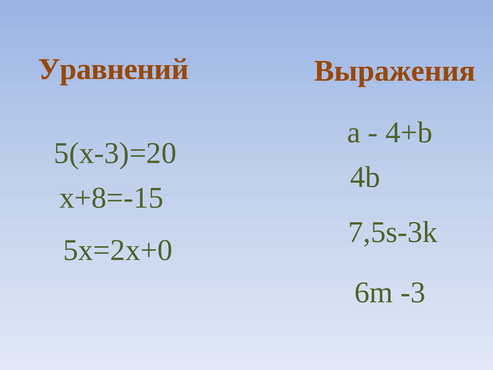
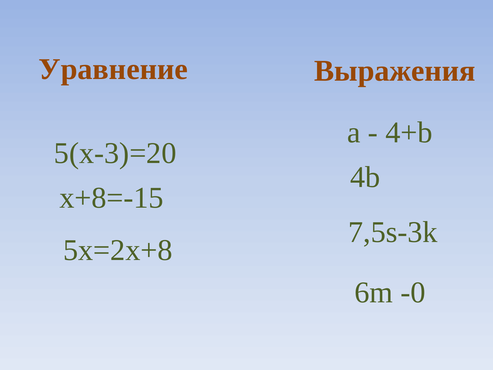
Уравнений: Уравнений -> Уравнение
5х=2х+0: 5х=2х+0 -> 5х=2х+8
-3: -3 -> -0
